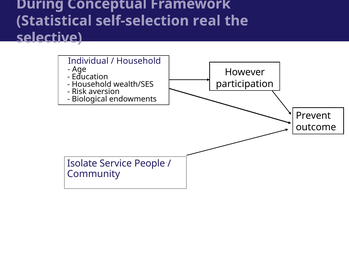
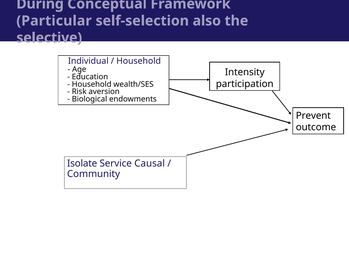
Statistical: Statistical -> Particular
real: real -> also
However: However -> Intensity
People: People -> Causal
